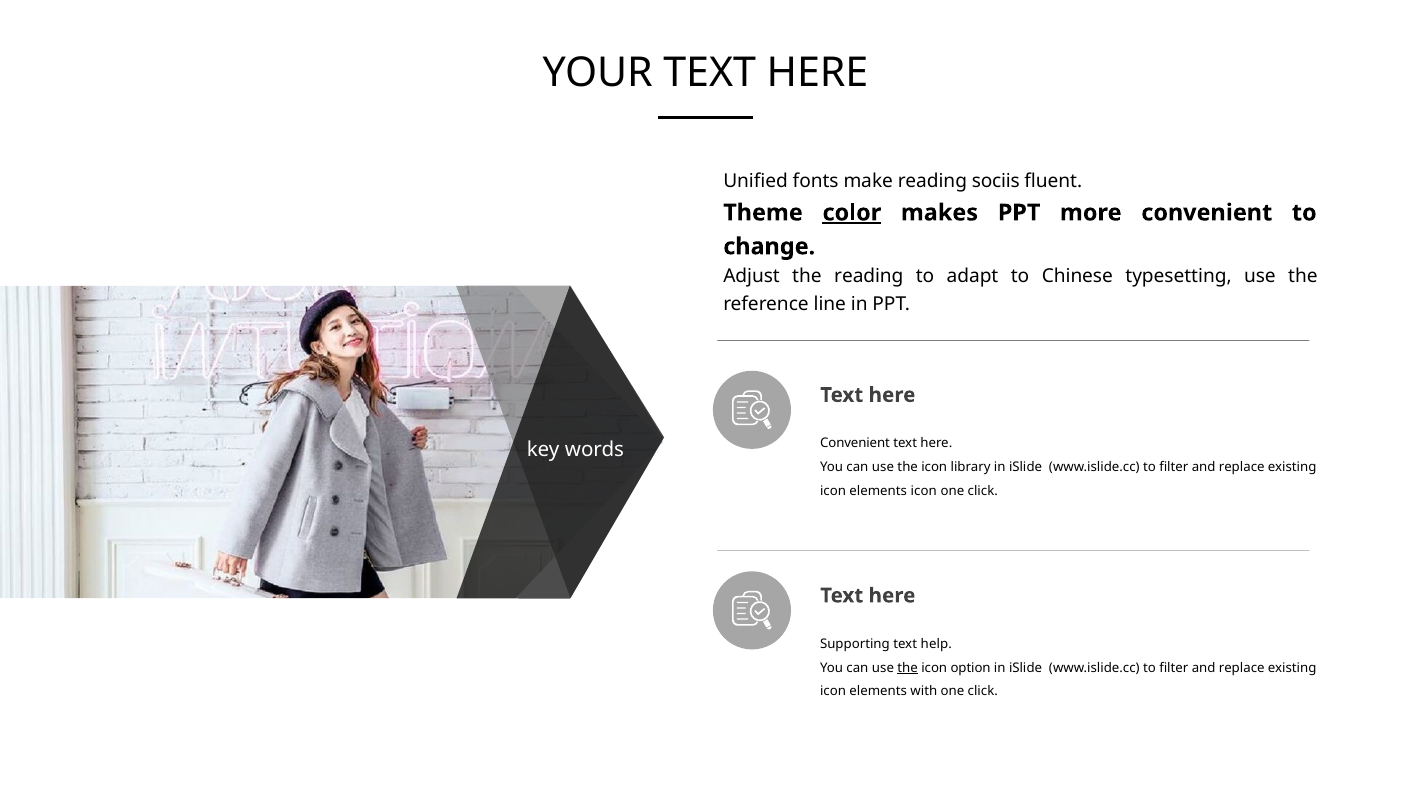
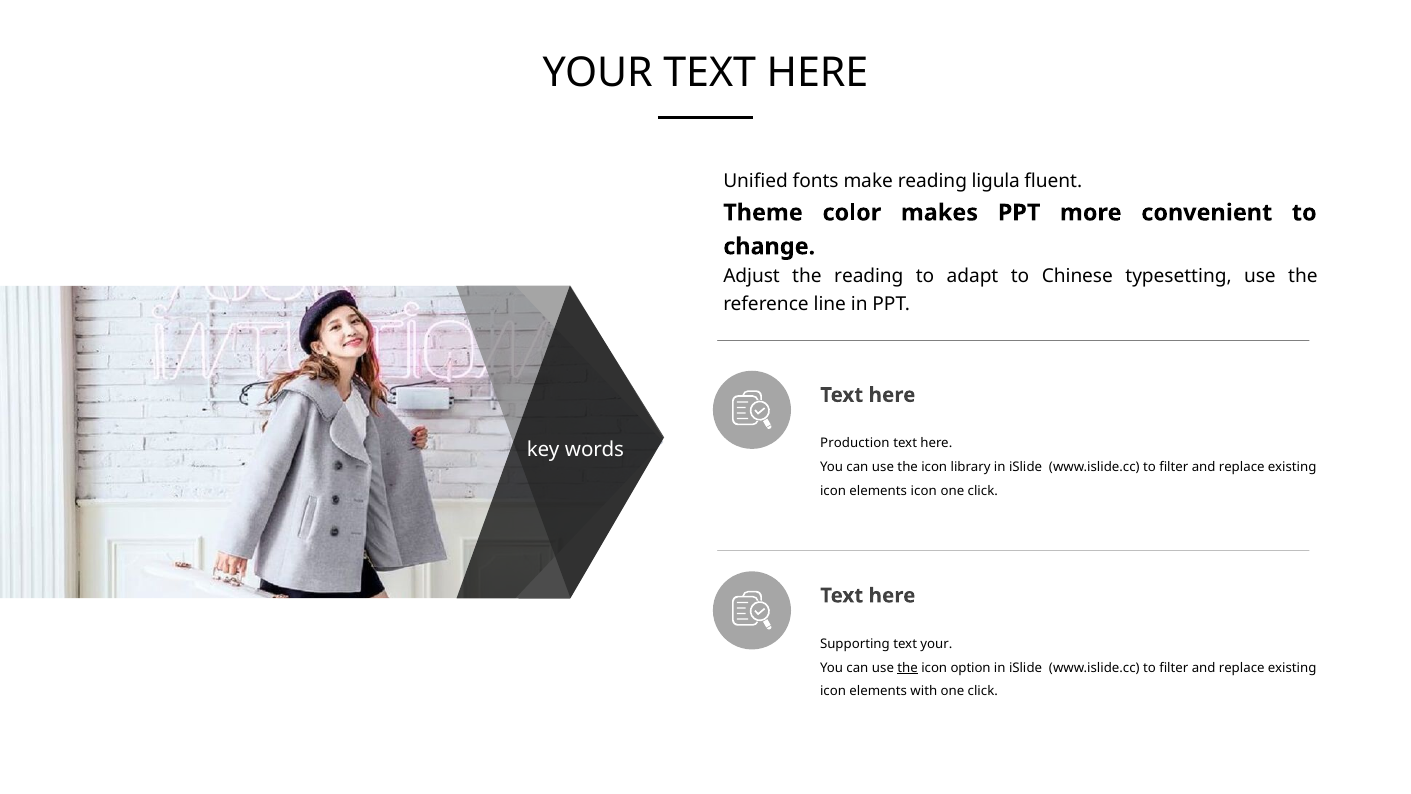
sociis: sociis -> ligula
color underline: present -> none
Convenient at (855, 443): Convenient -> Production
text help: help -> your
